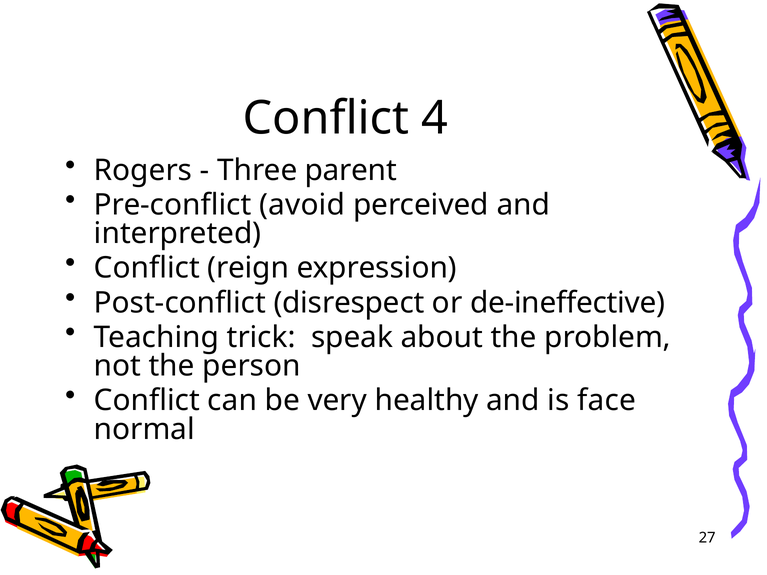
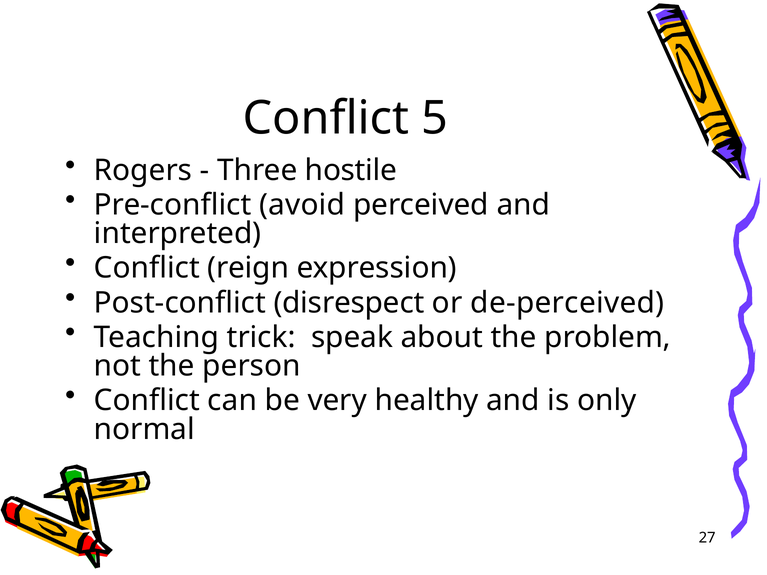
4: 4 -> 5
parent: parent -> hostile
de-ineffective: de-ineffective -> de-perceived
face: face -> only
